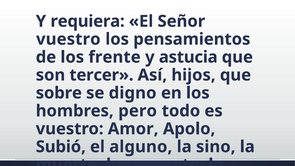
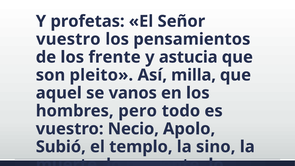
requiera: requiera -> profetas
tercer: tercer -> pleito
hijos: hijos -> milla
sobre: sobre -> aquel
digno: digno -> vanos
Amor: Amor -> Necio
alguno: alguno -> templo
